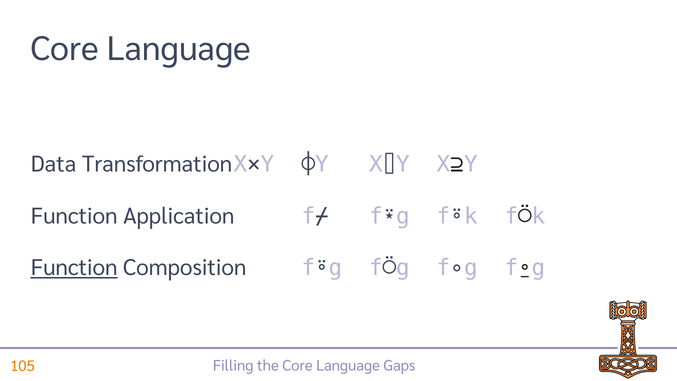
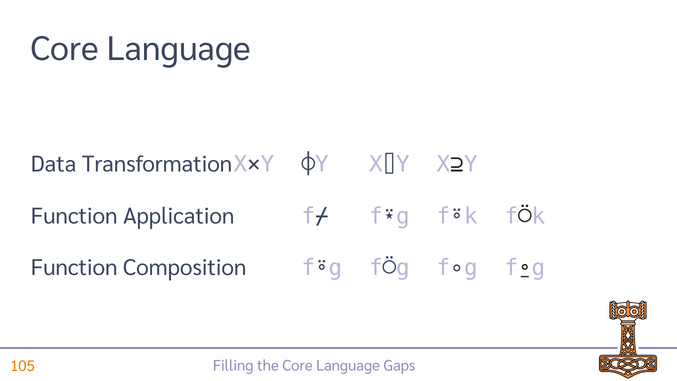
Function underline: present -> none
